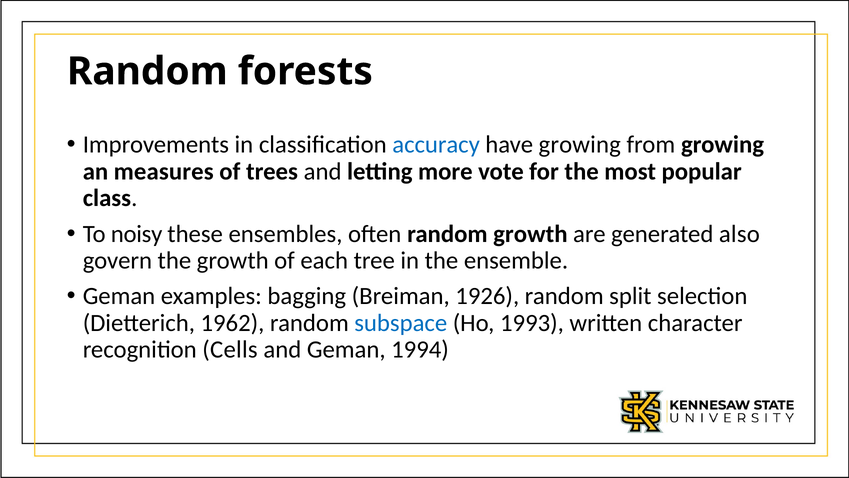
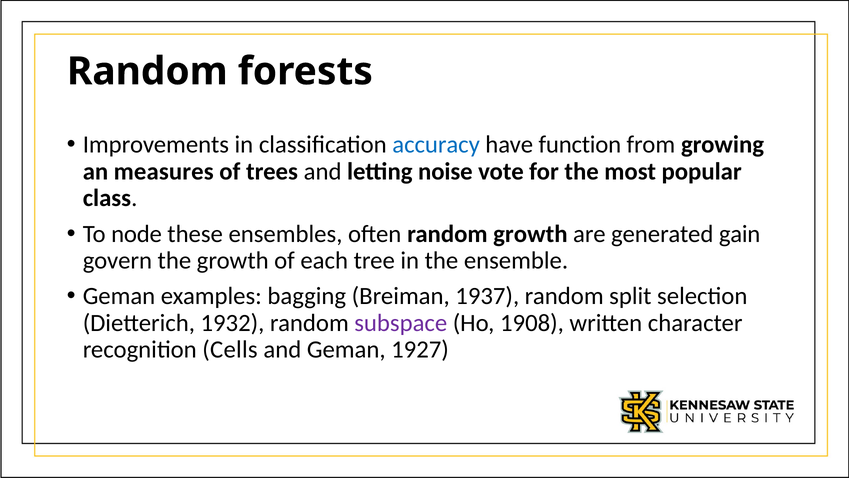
have growing: growing -> function
more: more -> noise
noisy: noisy -> node
also: also -> gain
1926: 1926 -> 1937
1962: 1962 -> 1932
subspace colour: blue -> purple
1993: 1993 -> 1908
1994: 1994 -> 1927
